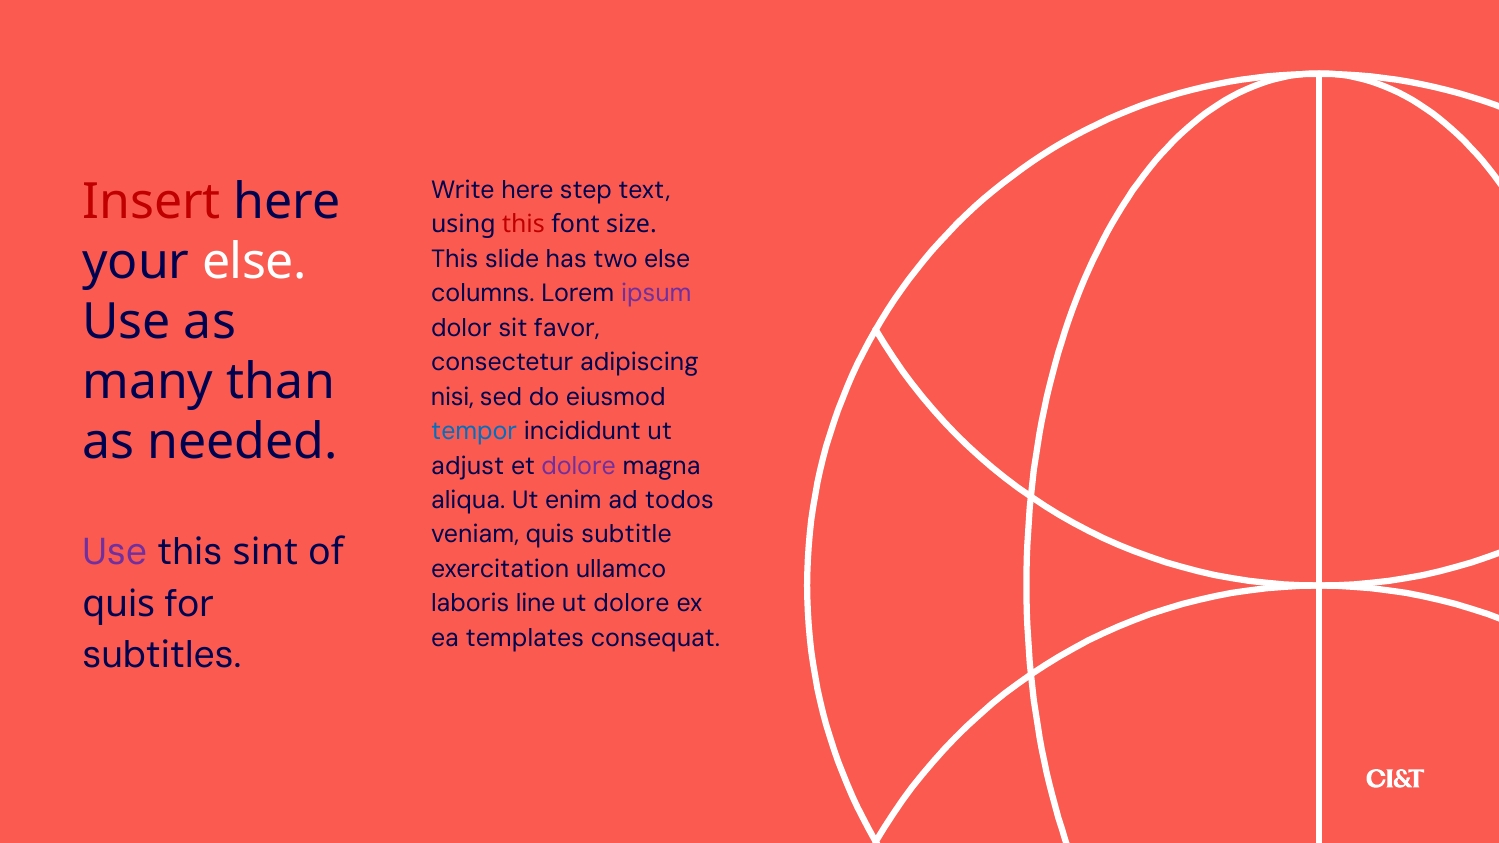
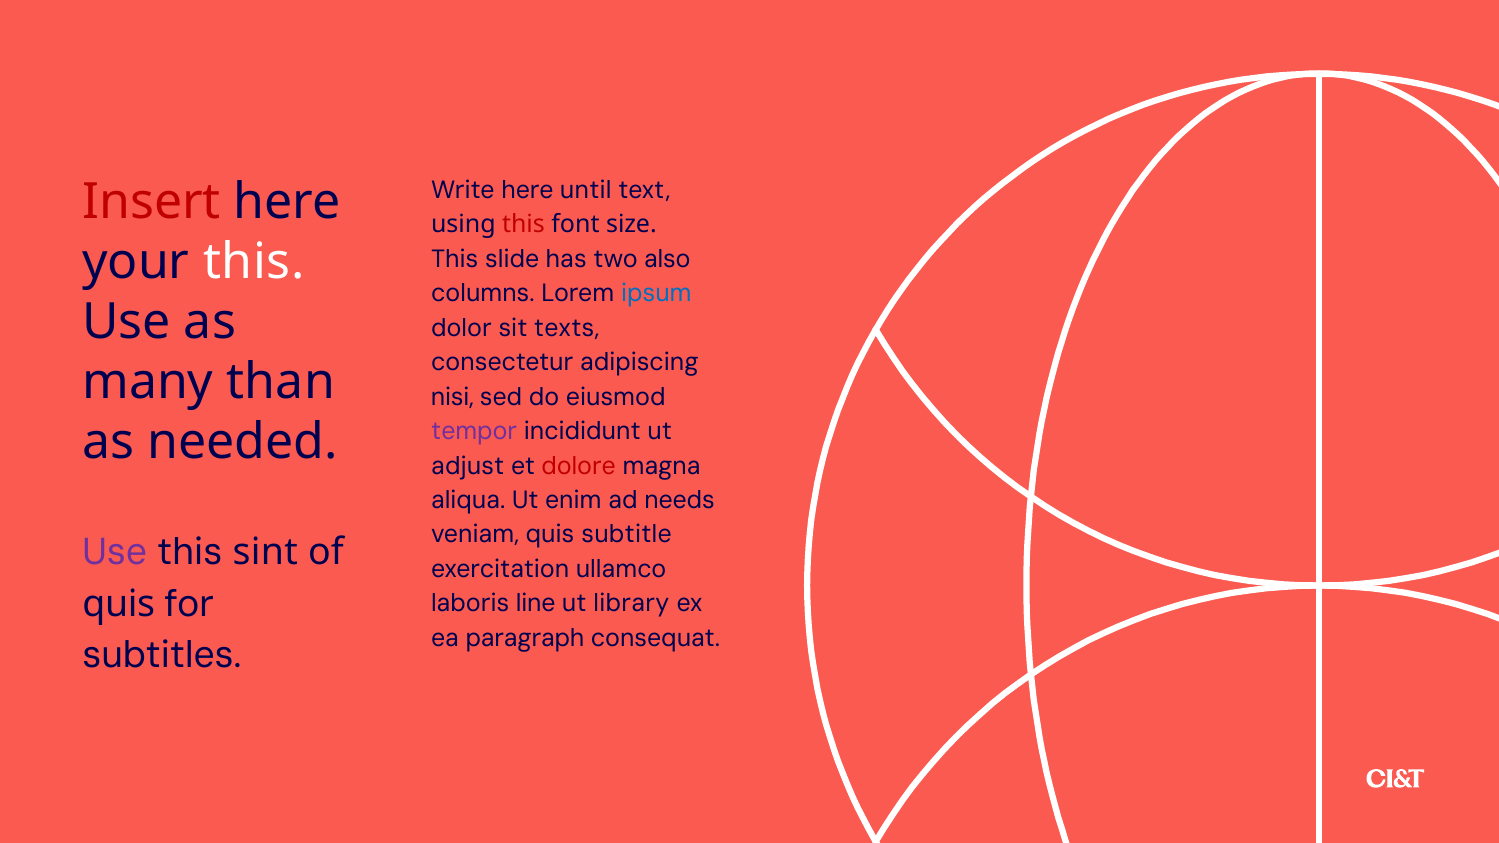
step: step -> until
your else: else -> this
two else: else -> also
ipsum colour: purple -> blue
favor: favor -> texts
tempor colour: blue -> purple
dolore at (579, 466) colour: purple -> red
todos: todos -> needs
ut dolore: dolore -> library
templates: templates -> paragraph
